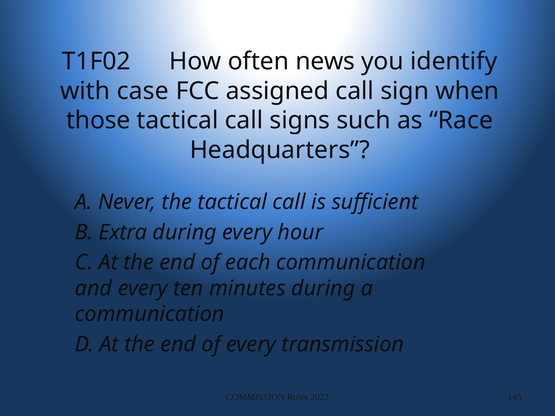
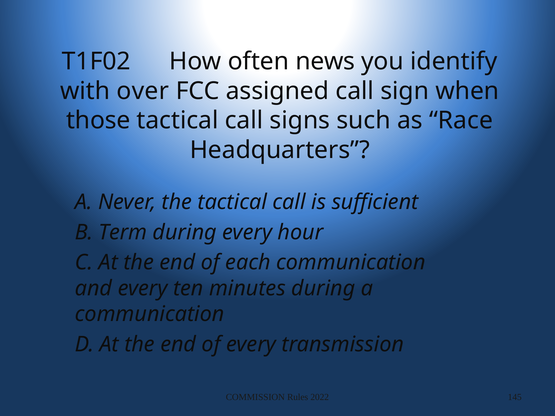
case: case -> over
Extra: Extra -> Term
